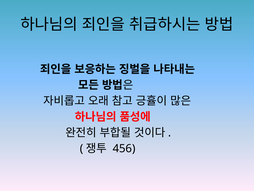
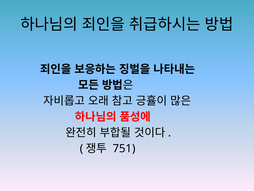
456: 456 -> 751
